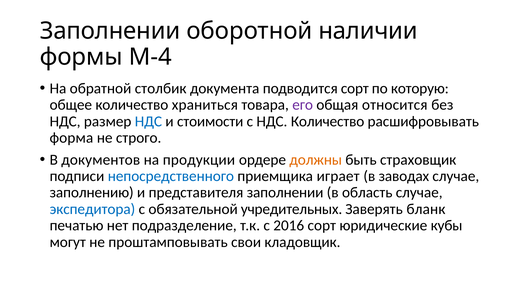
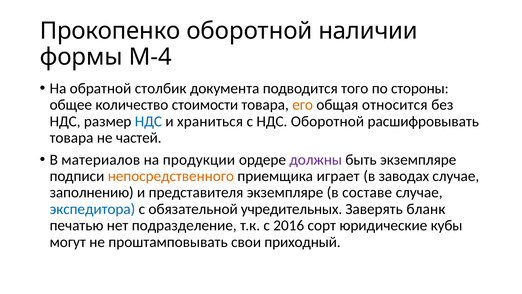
Заполнении at (110, 31): Заполнении -> Прокопенко
подводится сорт: сорт -> того
которую: которую -> стороны
храниться: храниться -> стоимости
его colour: purple -> orange
стоимости: стоимости -> храниться
НДС Количество: Количество -> Оборотной
форма at (71, 138): форма -> товара
строго: строго -> частей
документов: документов -> материалов
должны colour: orange -> purple
быть страховщик: страховщик -> экземпляре
непосредственного colour: blue -> orange
представителя заполнении: заполнении -> экземпляре
область: область -> составе
кладовщик: кладовщик -> приходный
